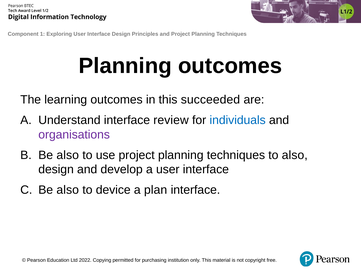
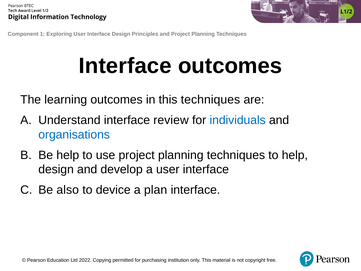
Planning at (125, 66): Planning -> Interface
this succeeded: succeeded -> techniques
organisations colour: purple -> blue
also at (68, 155): also -> help
to also: also -> help
